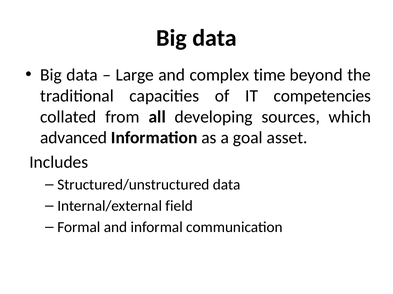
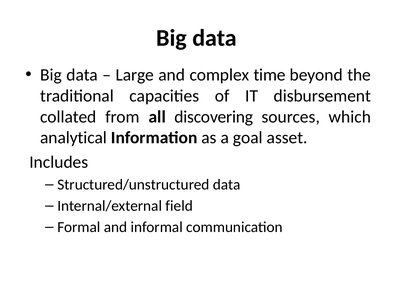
competencies: competencies -> disbursement
developing: developing -> discovering
advanced: advanced -> analytical
